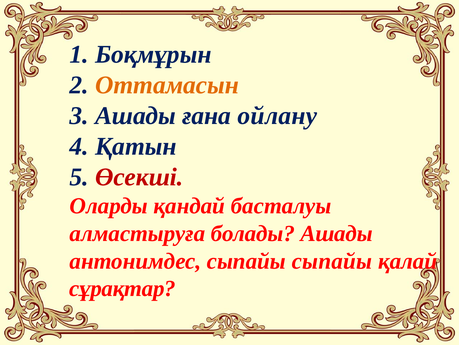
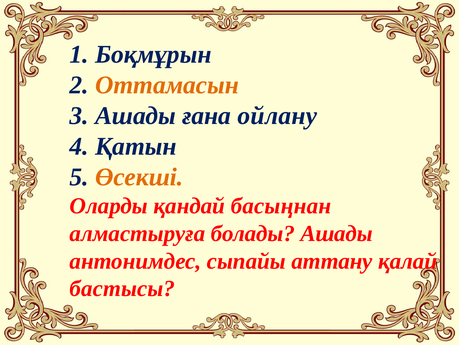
Өсекші colour: red -> orange
басталуы: басталуы -> басыңнан
сыпайы сыпайы: сыпайы -> аттану
сұрақтар: сұрақтар -> бастысы
